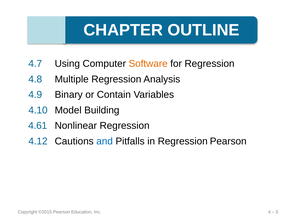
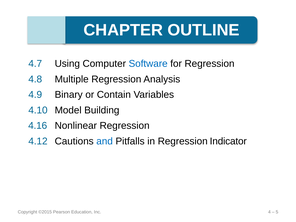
Software colour: orange -> blue
4.61: 4.61 -> 4.16
Regression Pearson: Pearson -> Indicator
